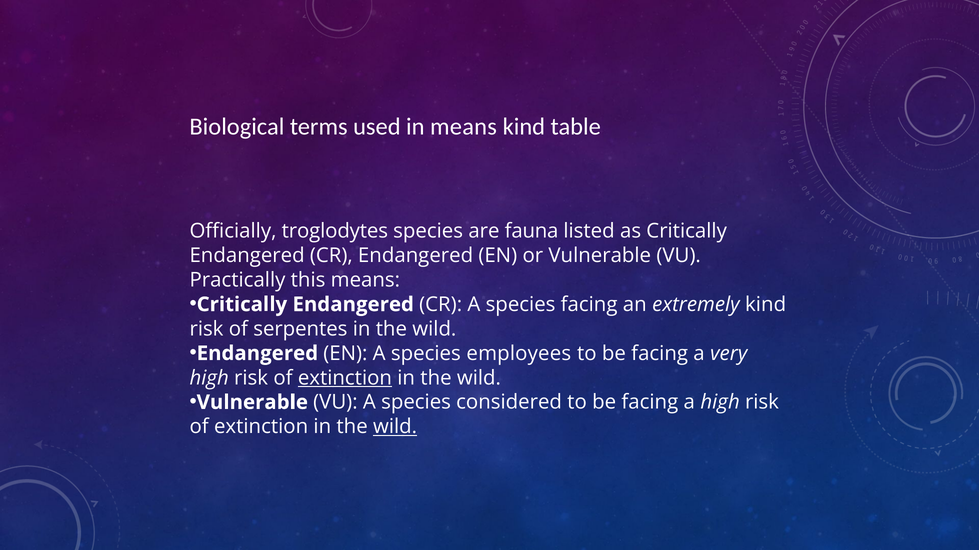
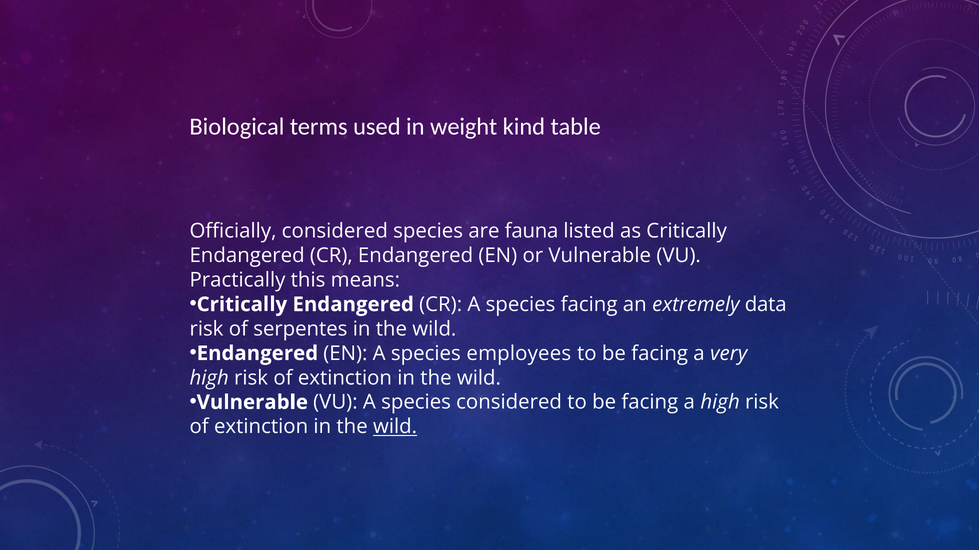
in means: means -> weight
Officially troglodytes: troglodytes -> considered
extremely kind: kind -> data
extinction at (345, 378) underline: present -> none
